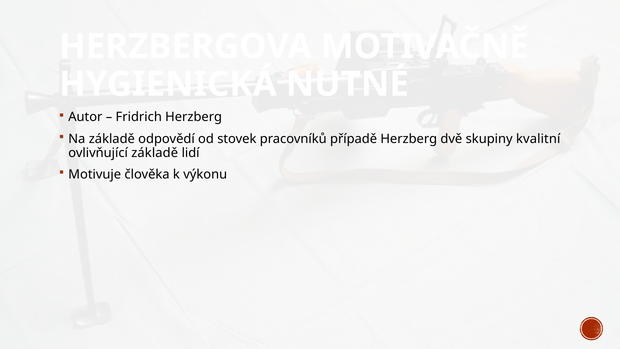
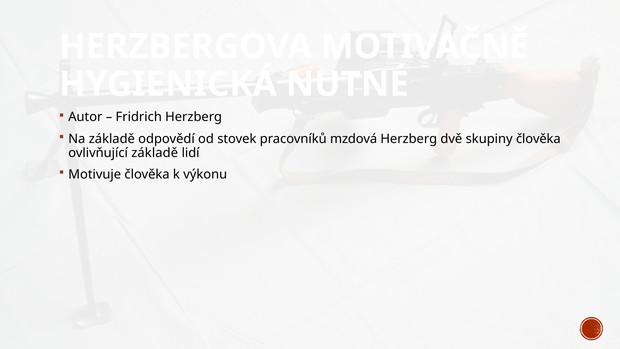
případě: případě -> mzdová
skupiny kvalitní: kvalitní -> člověka
